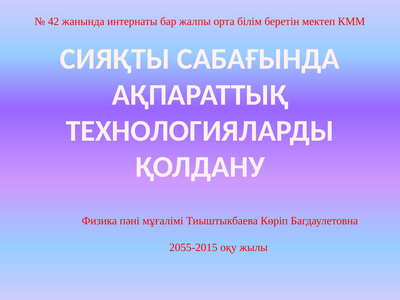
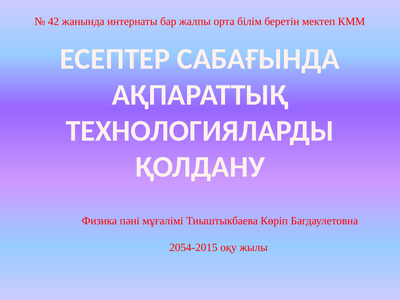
СИЯҚТЫ: СИЯҚТЫ -> ЕСЕПТЕР
2055-2015: 2055-2015 -> 2054-2015
